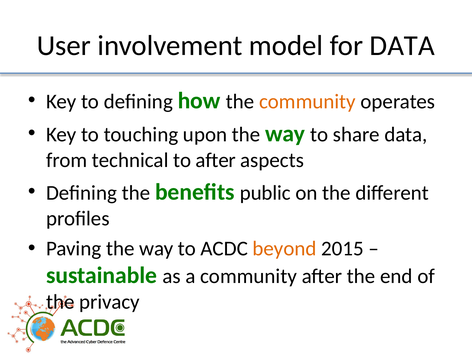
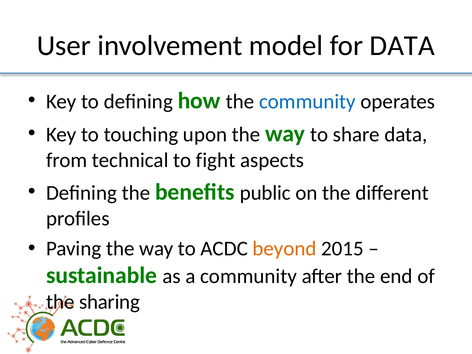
community at (307, 102) colour: orange -> blue
to after: after -> fight
privacy: privacy -> sharing
